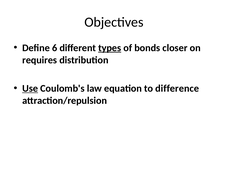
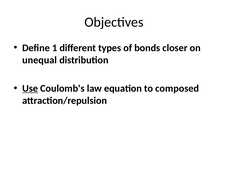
6: 6 -> 1
types underline: present -> none
requires: requires -> unequal
difference: difference -> composed
